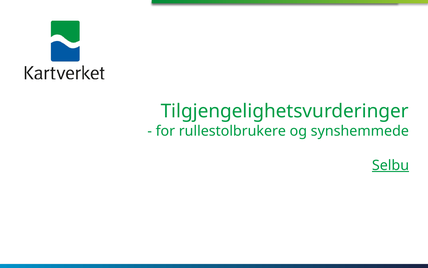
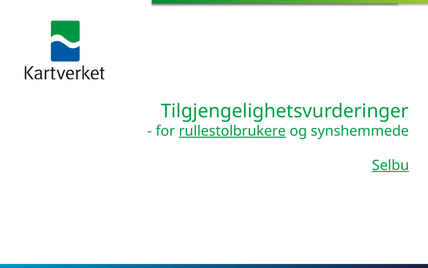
rullestolbrukere underline: none -> present
